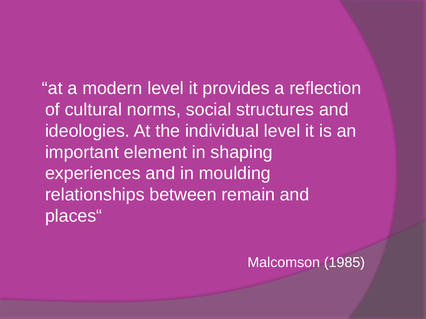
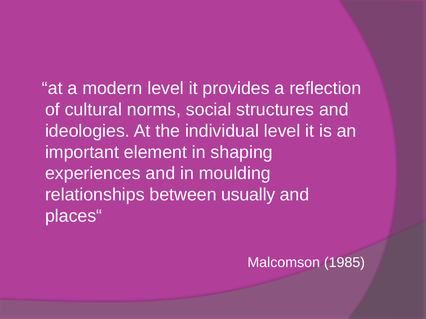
remain: remain -> usually
